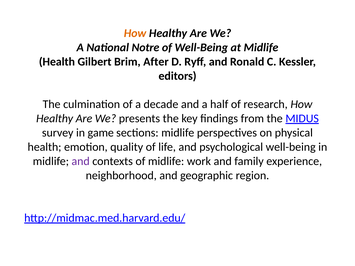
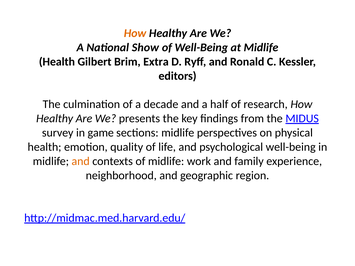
Notre: Notre -> Show
After: After -> Extra
and at (81, 161) colour: purple -> orange
